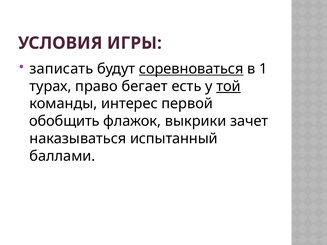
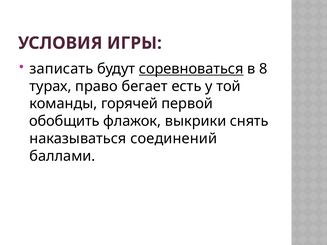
1: 1 -> 8
той underline: present -> none
интерес: интерес -> горячей
зачет: зачет -> снять
испытанный: испытанный -> соединений
